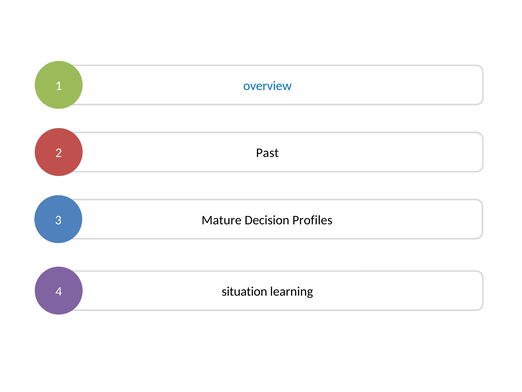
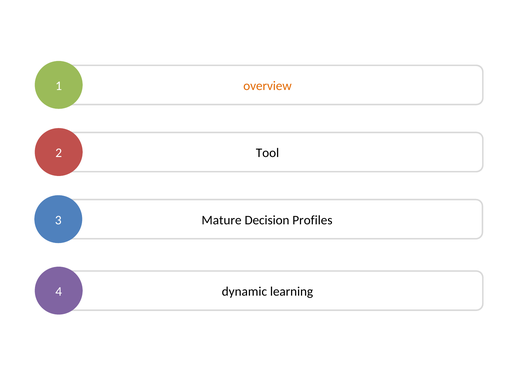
overview colour: blue -> orange
Past: Past -> Tool
situation: situation -> dynamic
